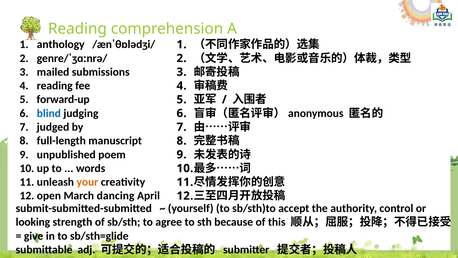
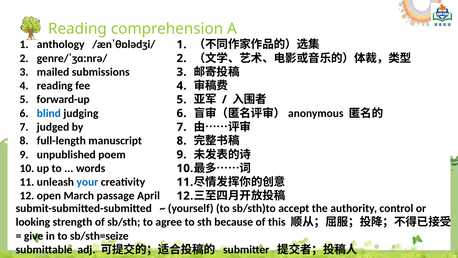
your colour: orange -> blue
dancing: dancing -> passage
sb/sth=glide: sb/sth=glide -> sb/sth=seize
